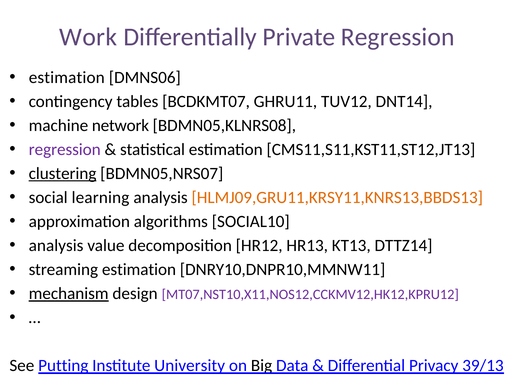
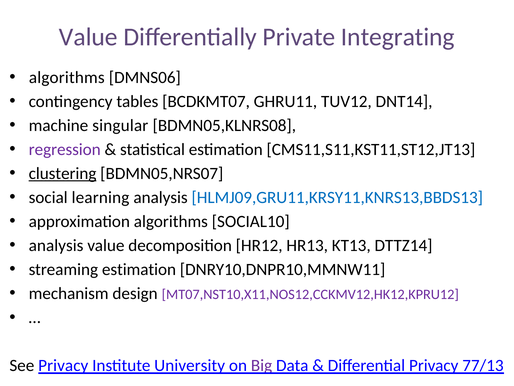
Work at (88, 37): Work -> Value
Private Regression: Regression -> Integrating
estimation at (67, 77): estimation -> algorithms
network: network -> singular
HLMJ09,GRU11,KRSY11,KNRS13,BBDS13 colour: orange -> blue
mechanism underline: present -> none
See Putting: Putting -> Privacy
Big colour: black -> purple
39/13: 39/13 -> 77/13
